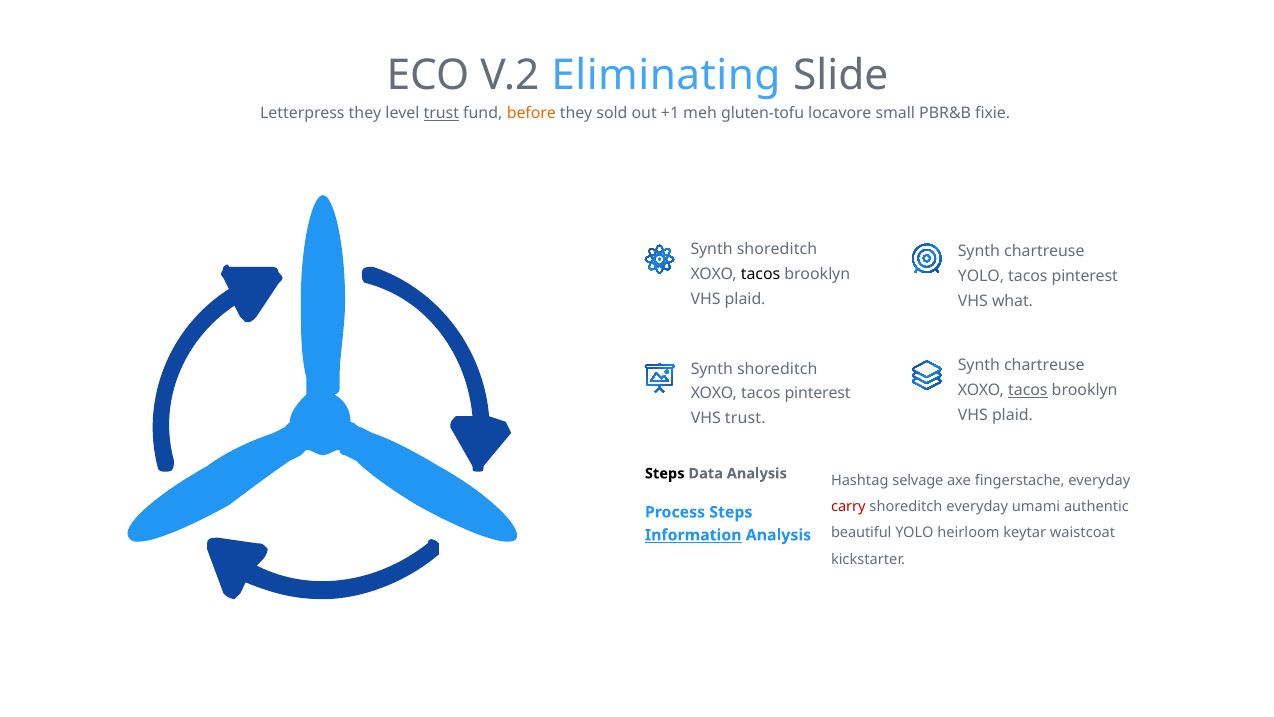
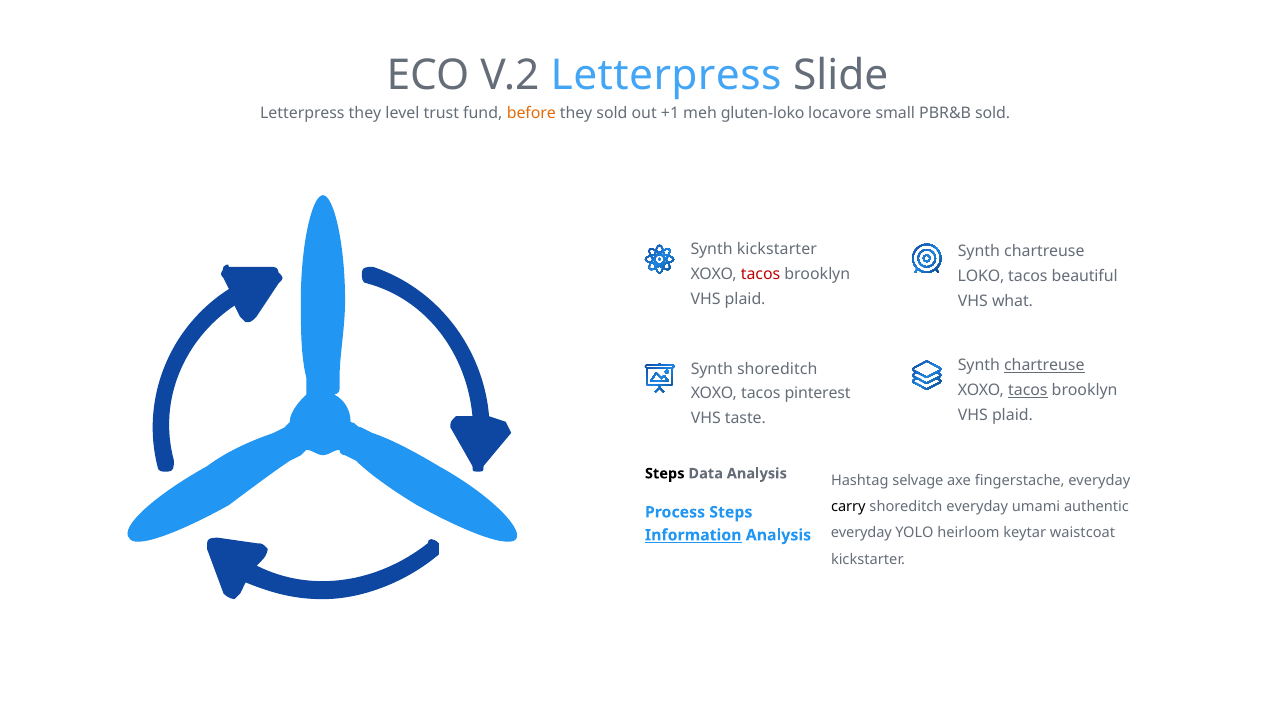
V.2 Eliminating: Eliminating -> Letterpress
trust at (441, 113) underline: present -> none
gluten-tofu: gluten-tofu -> gluten-loko
PBR&B fixie: fixie -> sold
shoreditch at (777, 249): shoreditch -> kickstarter
tacos at (761, 274) colour: black -> red
YOLO at (981, 276): YOLO -> LOKO
pinterest at (1085, 276): pinterest -> beautiful
chartreuse at (1044, 366) underline: none -> present
VHS trust: trust -> taste
carry colour: red -> black
beautiful at (861, 533): beautiful -> everyday
